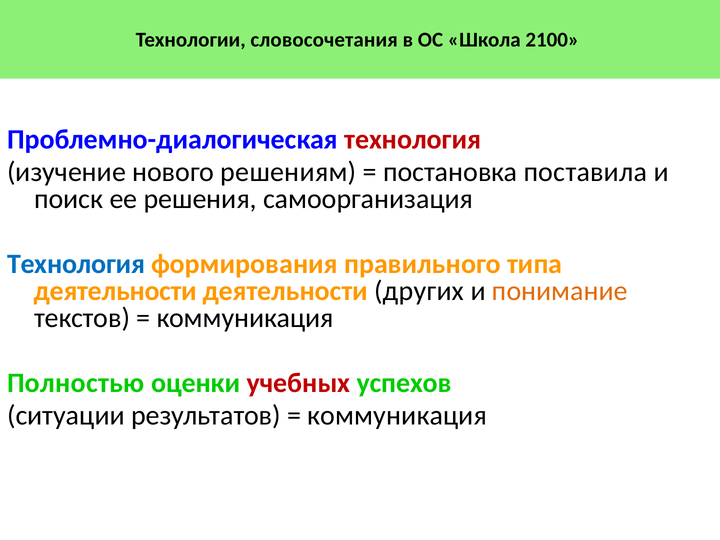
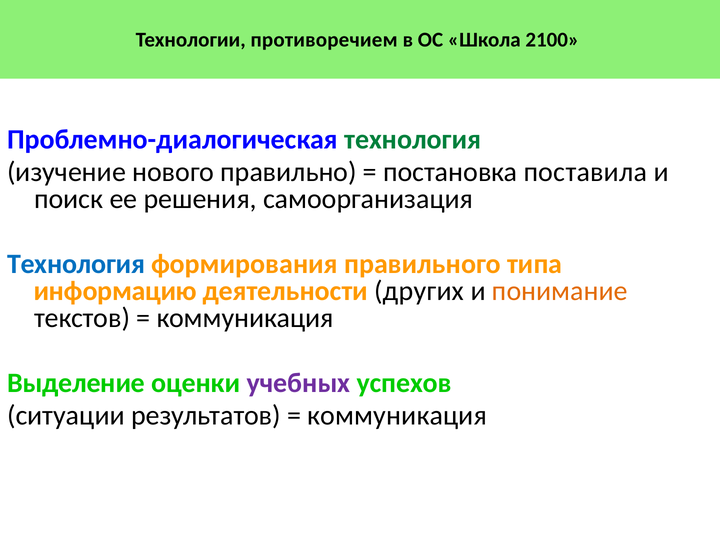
словосочетания: словосочетания -> противоречием
технология at (413, 140) colour: red -> green
решениям: решениям -> правильно
деятельности at (115, 291): деятельности -> информацию
Полностью: Полностью -> Выделение
учебных colour: red -> purple
